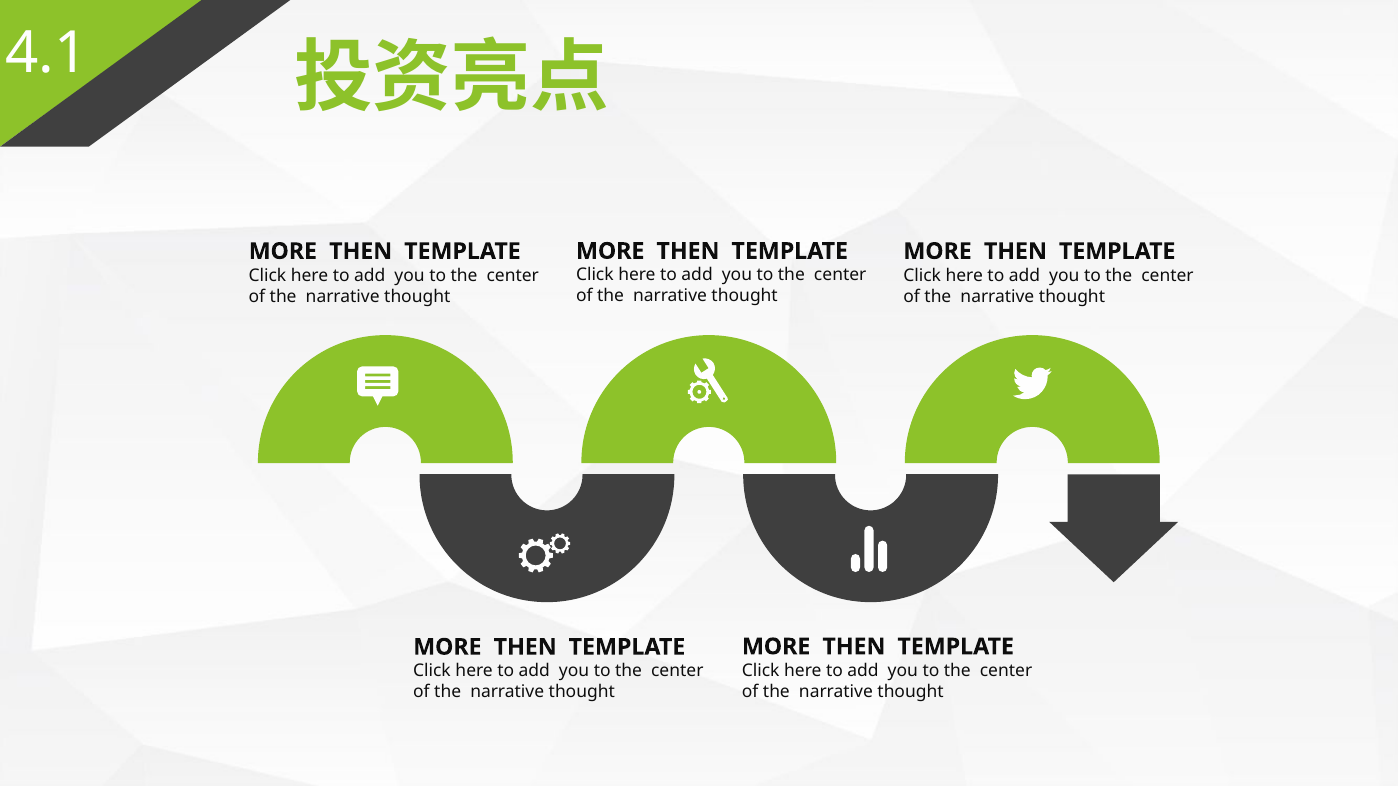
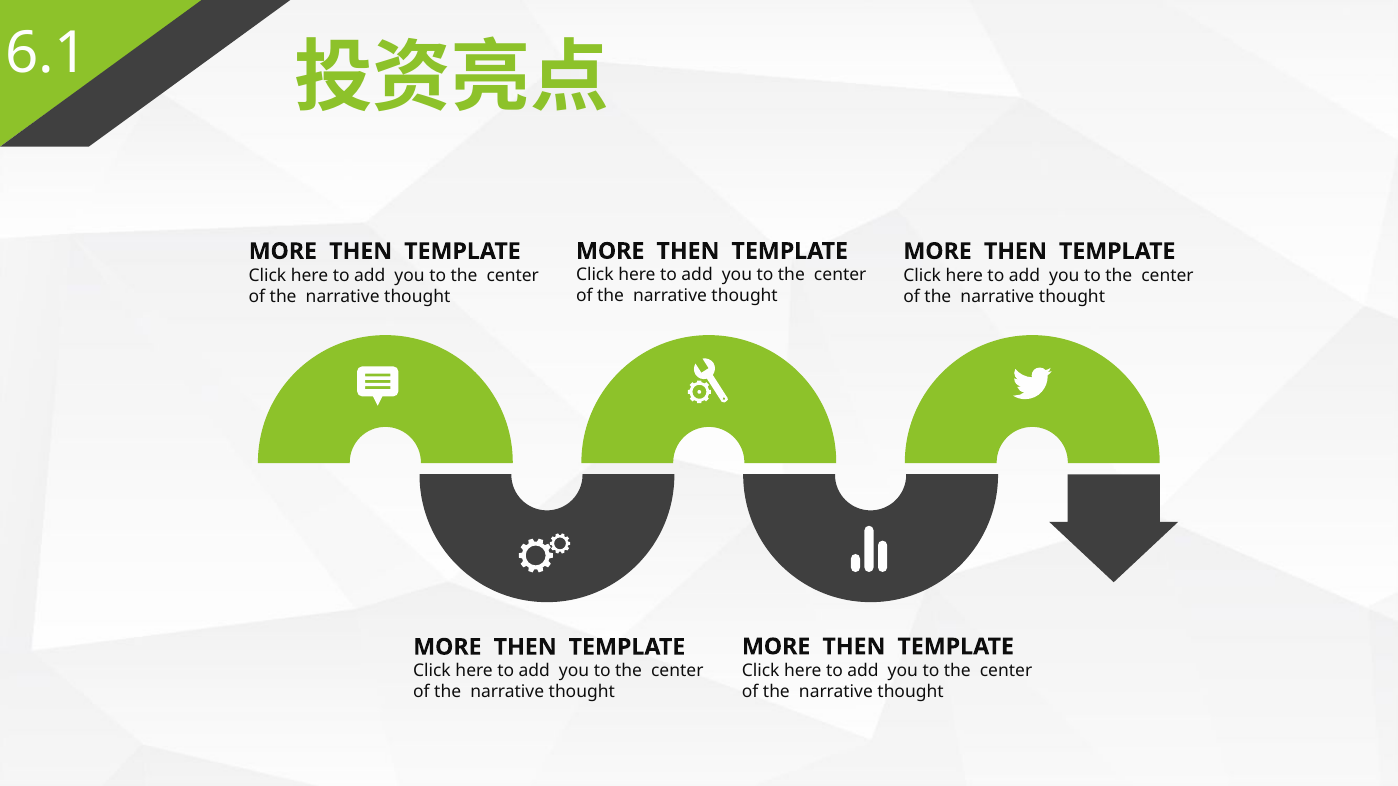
4.1: 4.1 -> 6.1
